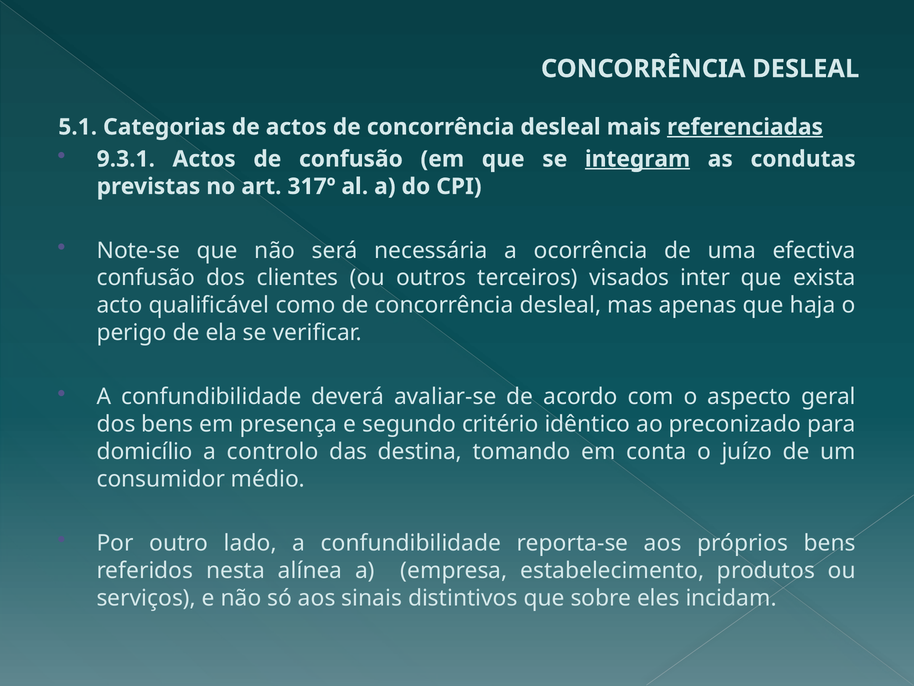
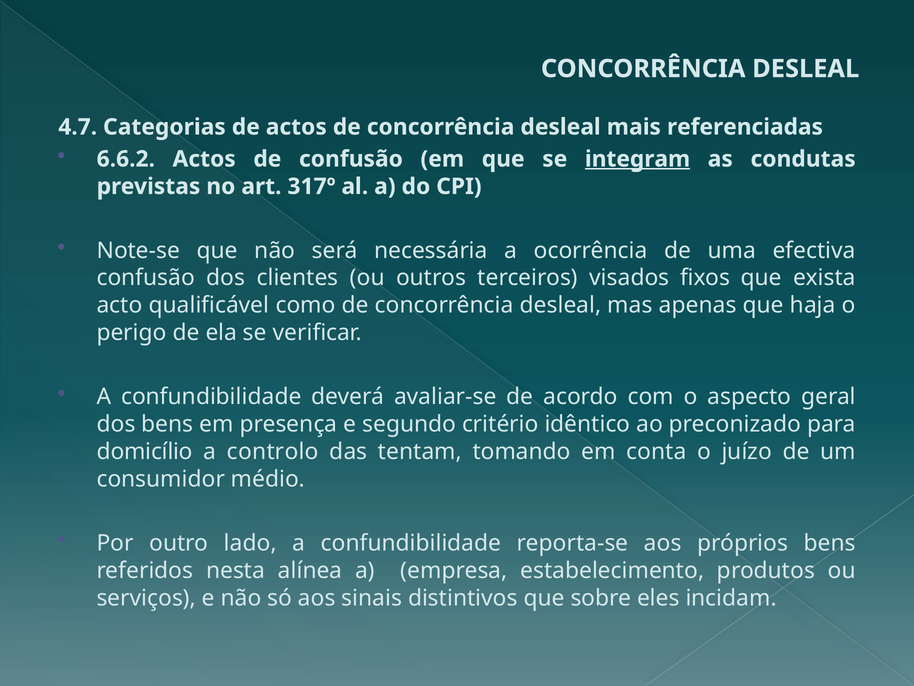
5.1: 5.1 -> 4.7
referenciadas underline: present -> none
9.3.1: 9.3.1 -> 6.6.2
inter: inter -> fixos
destina: destina -> tentam
